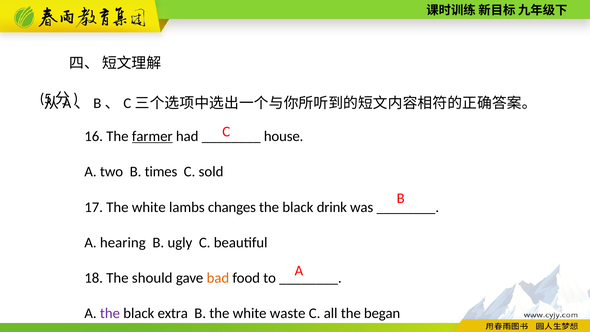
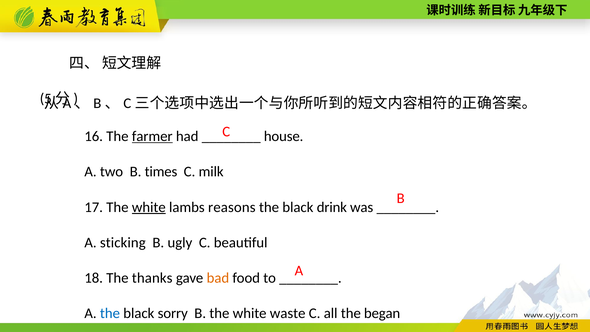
sold: sold -> milk
white at (149, 207) underline: none -> present
changes: changes -> reasons
hearing: hearing -> sticking
should: should -> thanks
the at (110, 313) colour: purple -> blue
extra: extra -> sorry
